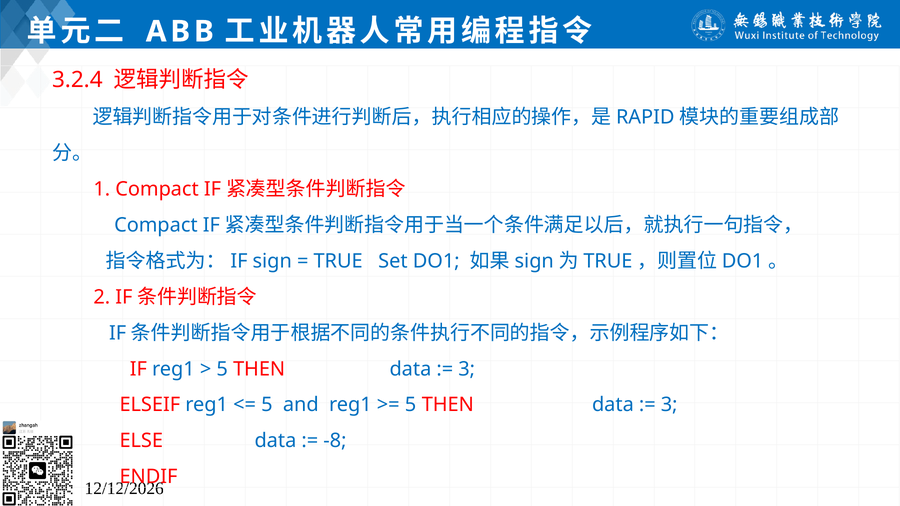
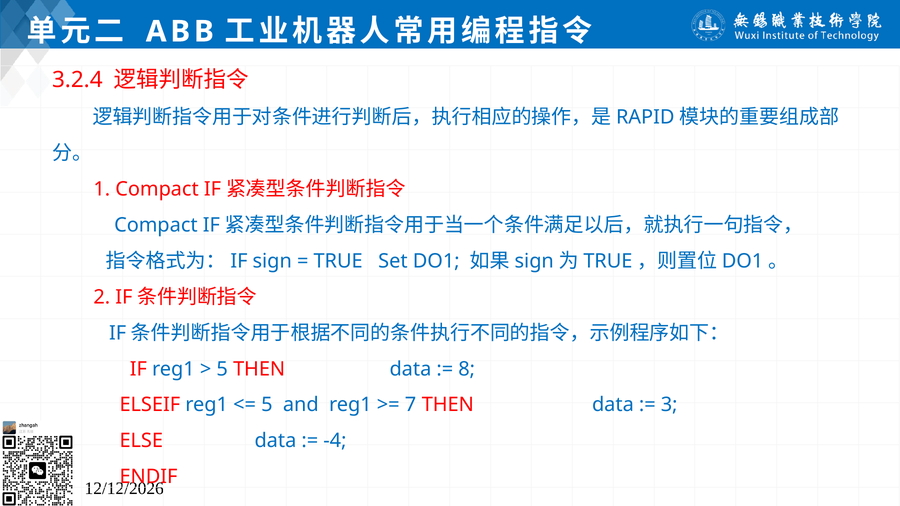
3 at (467, 369): 3 -> 8
5 at (411, 405): 5 -> 7
-8: -8 -> -4
